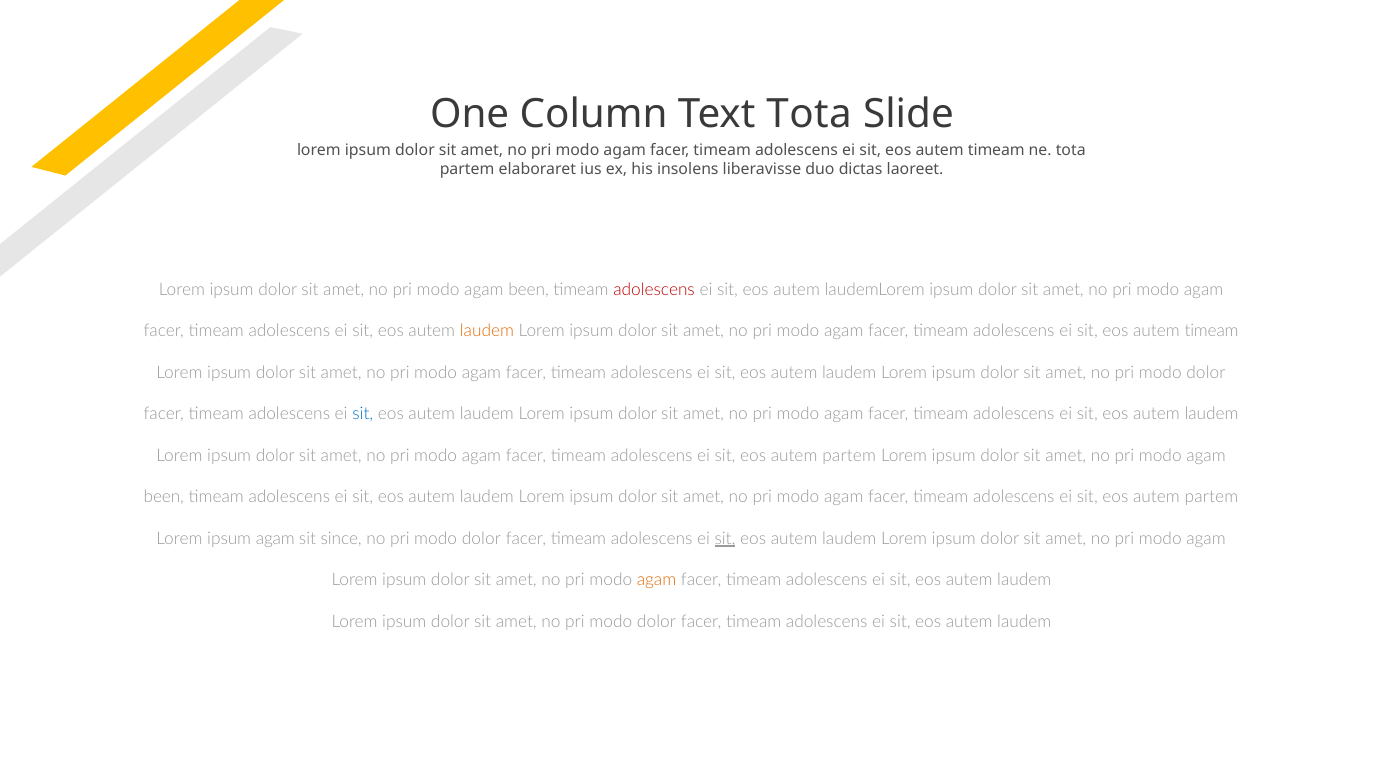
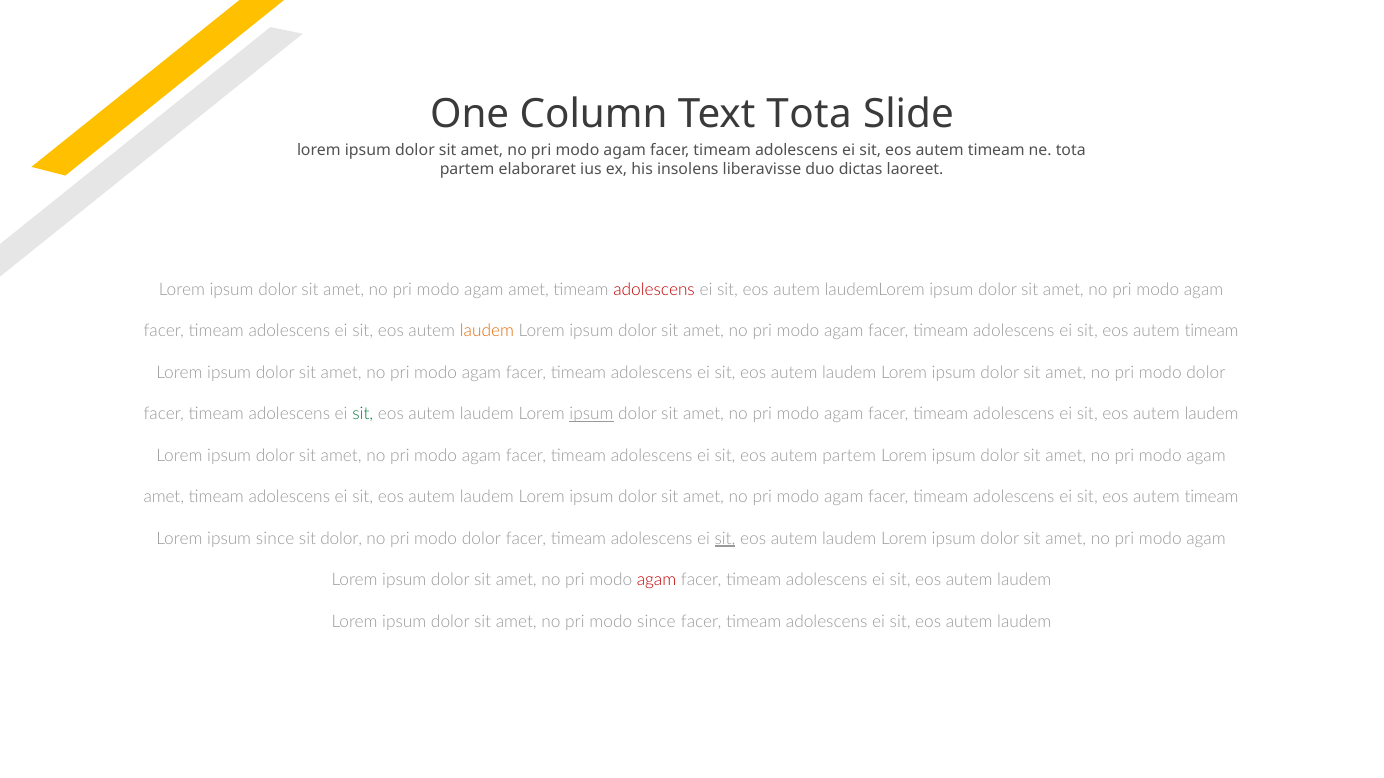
been at (529, 290): been -> amet
sit at (363, 414) colour: blue -> green
ipsum at (592, 414) underline: none -> present
been at (164, 497): been -> amet
partem at (1211, 497): partem -> timeam
ipsum agam: agam -> since
sit since: since -> dolor
agam at (657, 580) colour: orange -> red
dolor at (656, 622): dolor -> since
